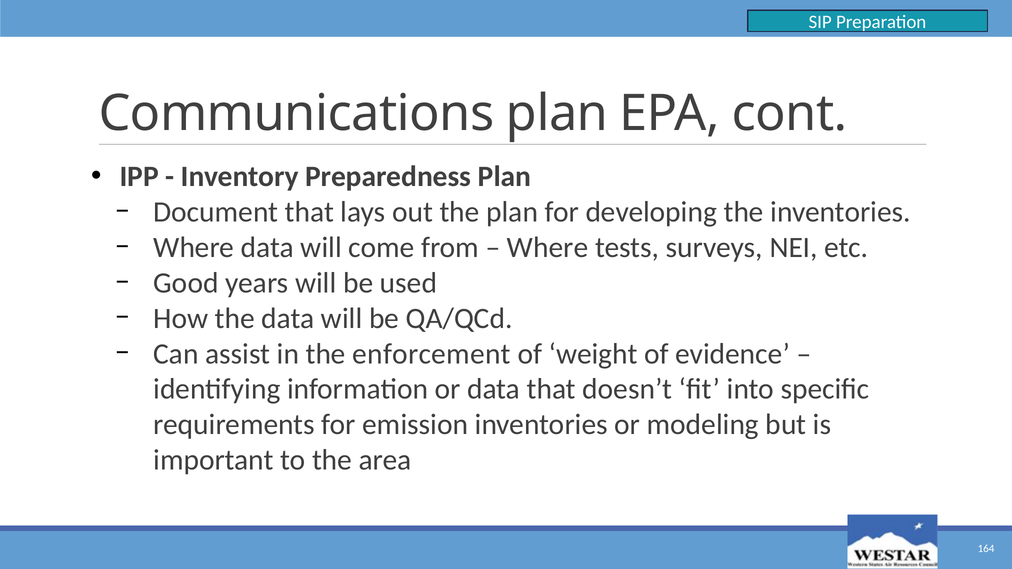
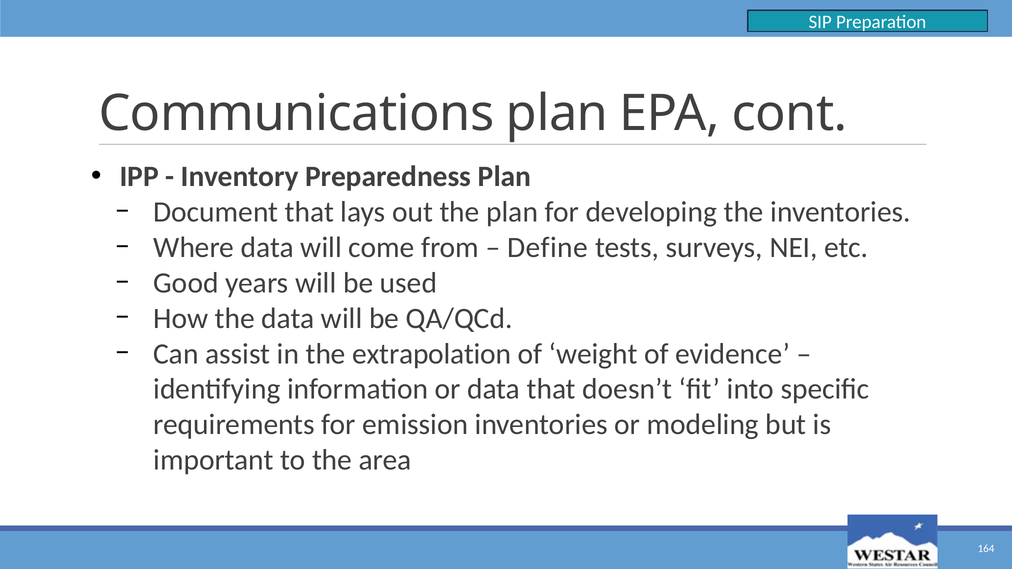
Where at (548, 248): Where -> Define
enforcement: enforcement -> extrapolation
